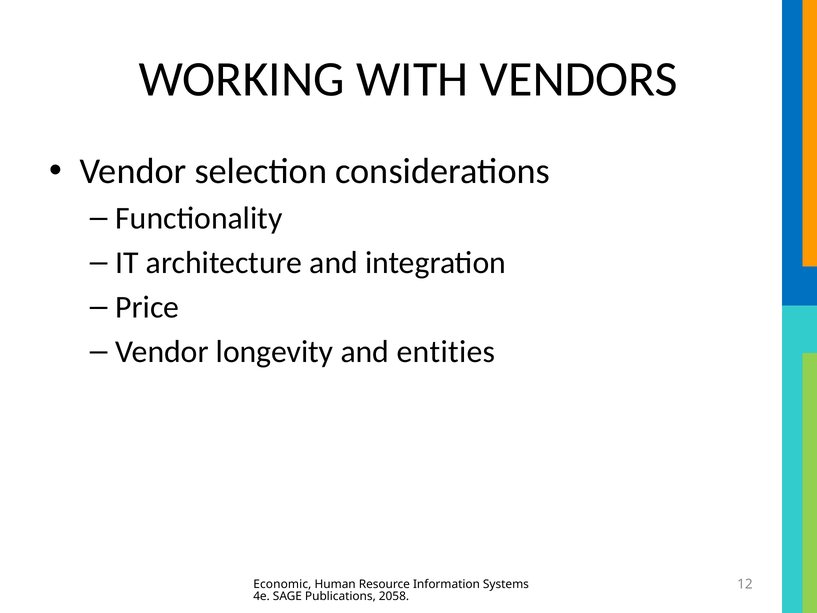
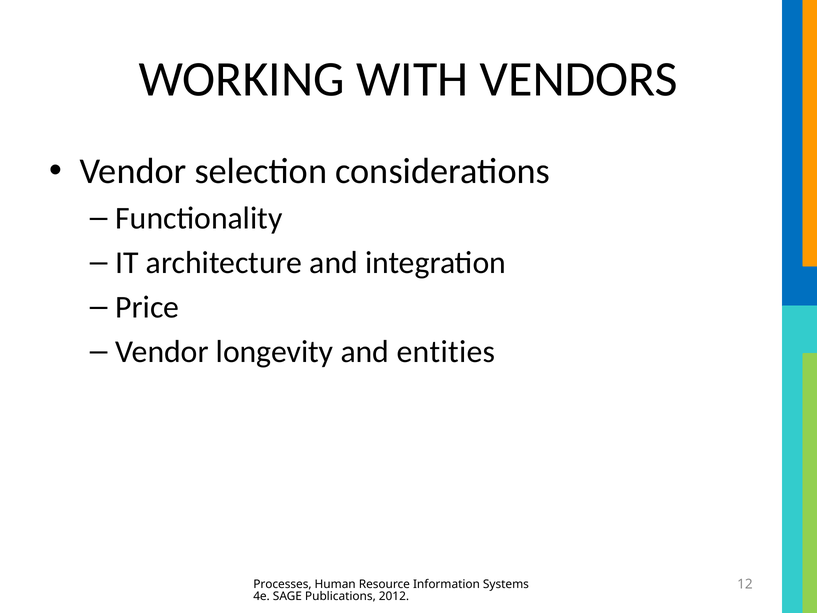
Economic: Economic -> Processes
2058: 2058 -> 2012
